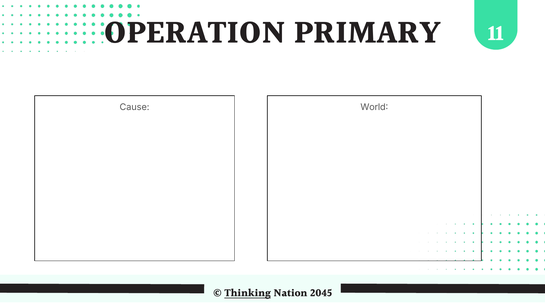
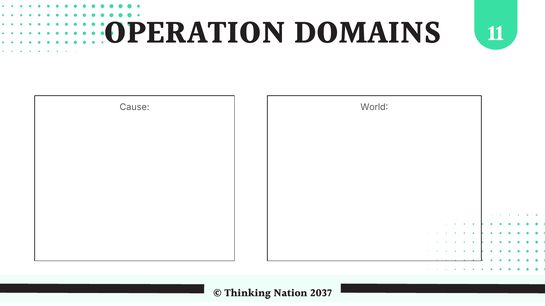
PRIMARY: PRIMARY -> DOMAINS
Thinking underline: present -> none
2045: 2045 -> 2037
